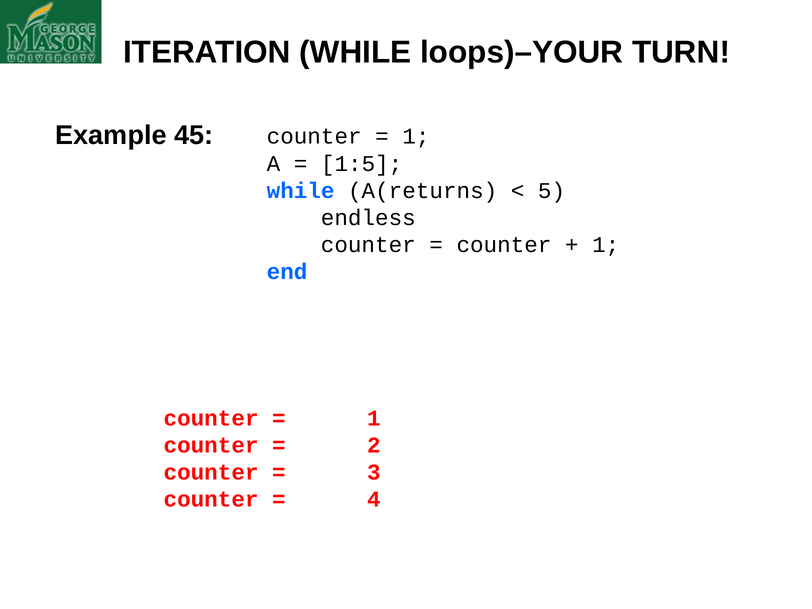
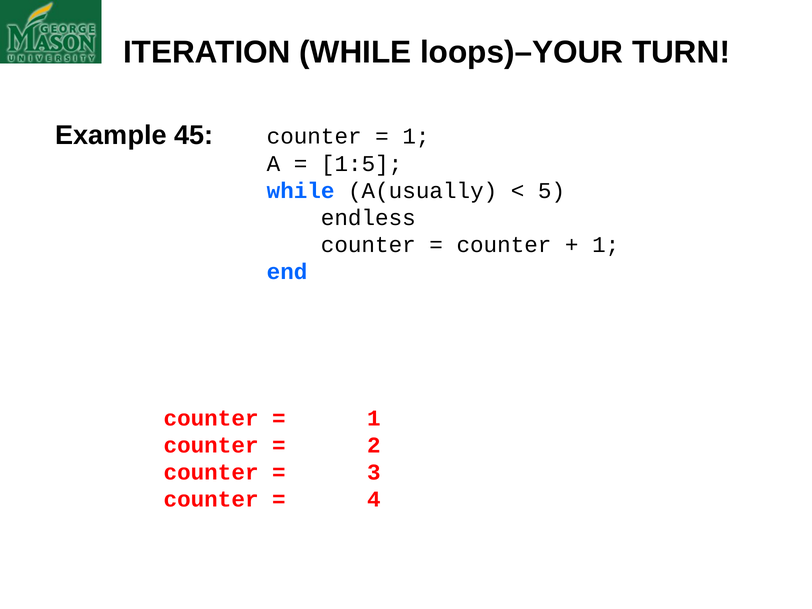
A(returns: A(returns -> A(usually
